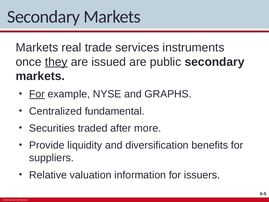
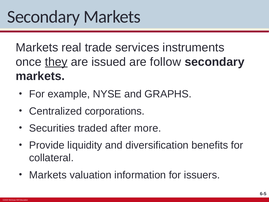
public: public -> follow
For at (37, 94) underline: present -> none
fundamental: fundamental -> corporations
suppliers: suppliers -> collateral
Relative at (48, 175): Relative -> Markets
